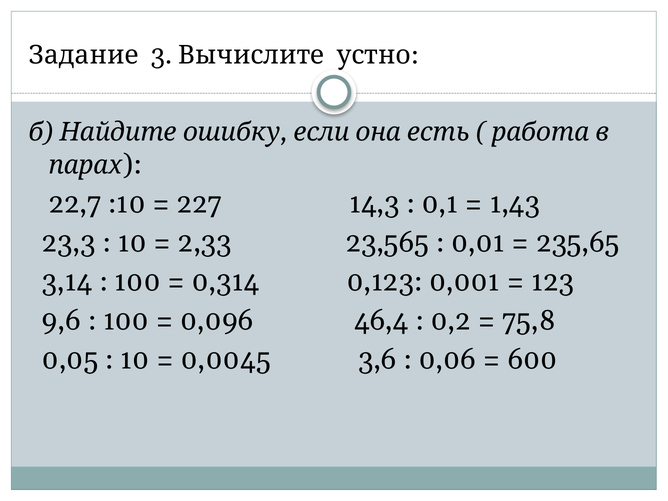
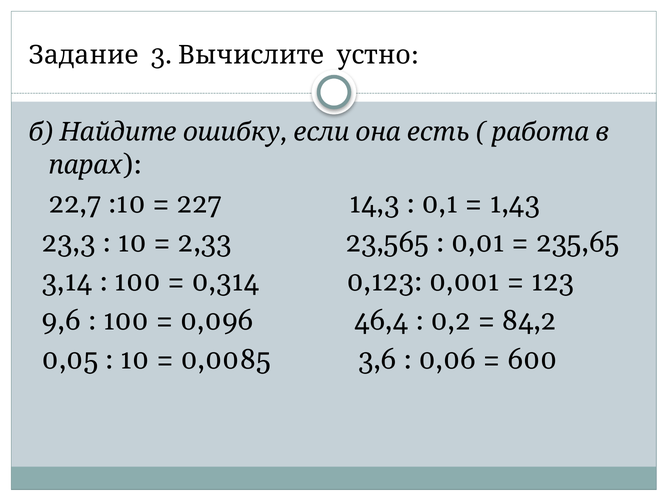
75,8: 75,8 -> 84,2
0,0045: 0,0045 -> 0,0085
